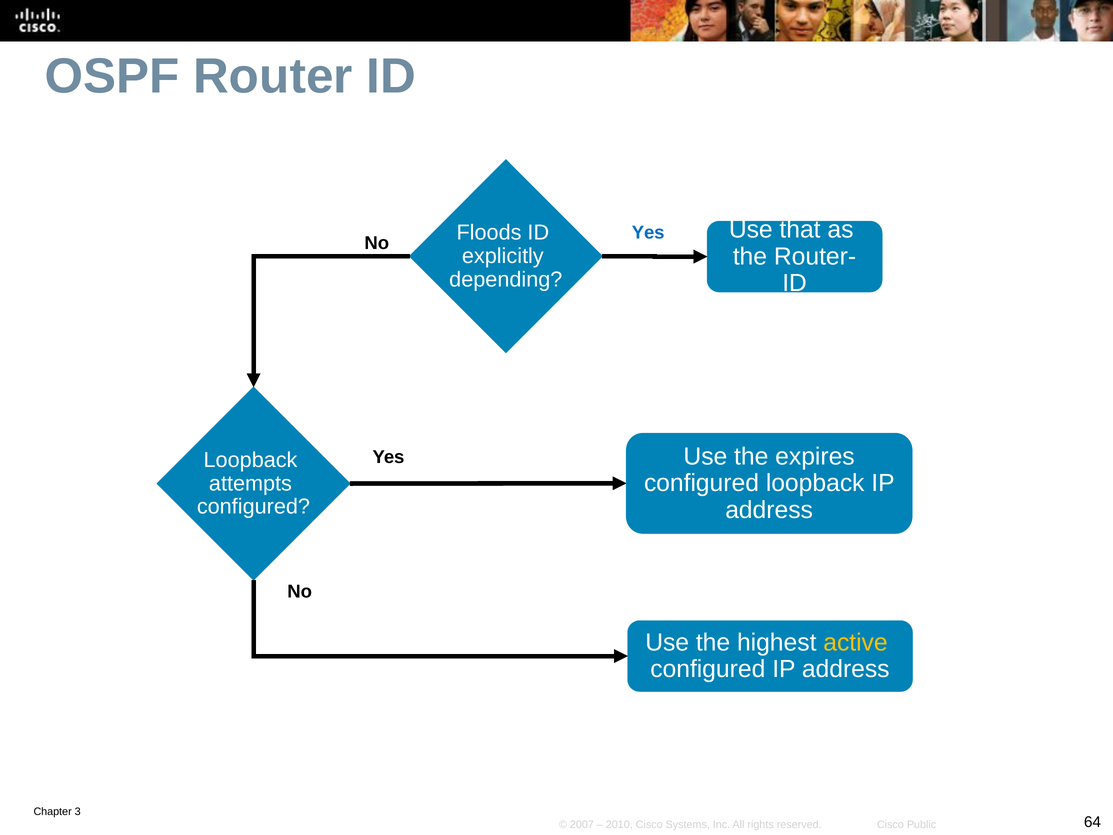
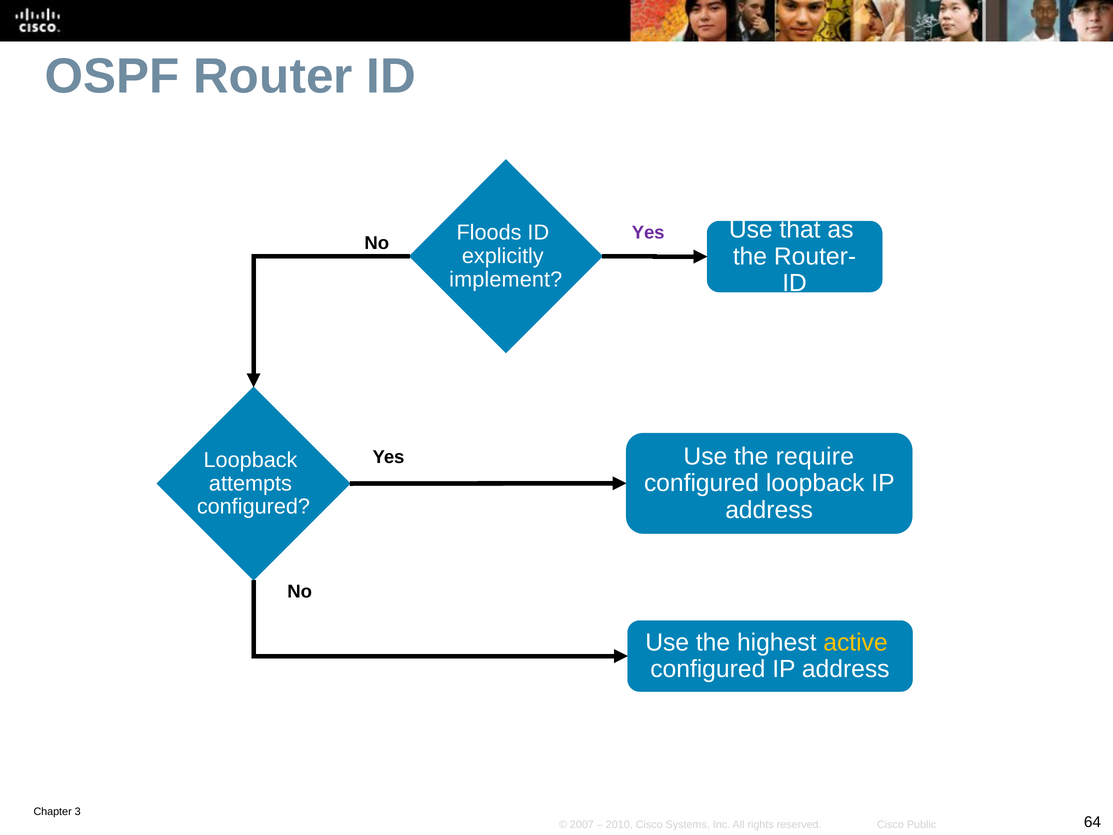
Yes at (648, 232) colour: blue -> purple
depending: depending -> implement
expires: expires -> require
